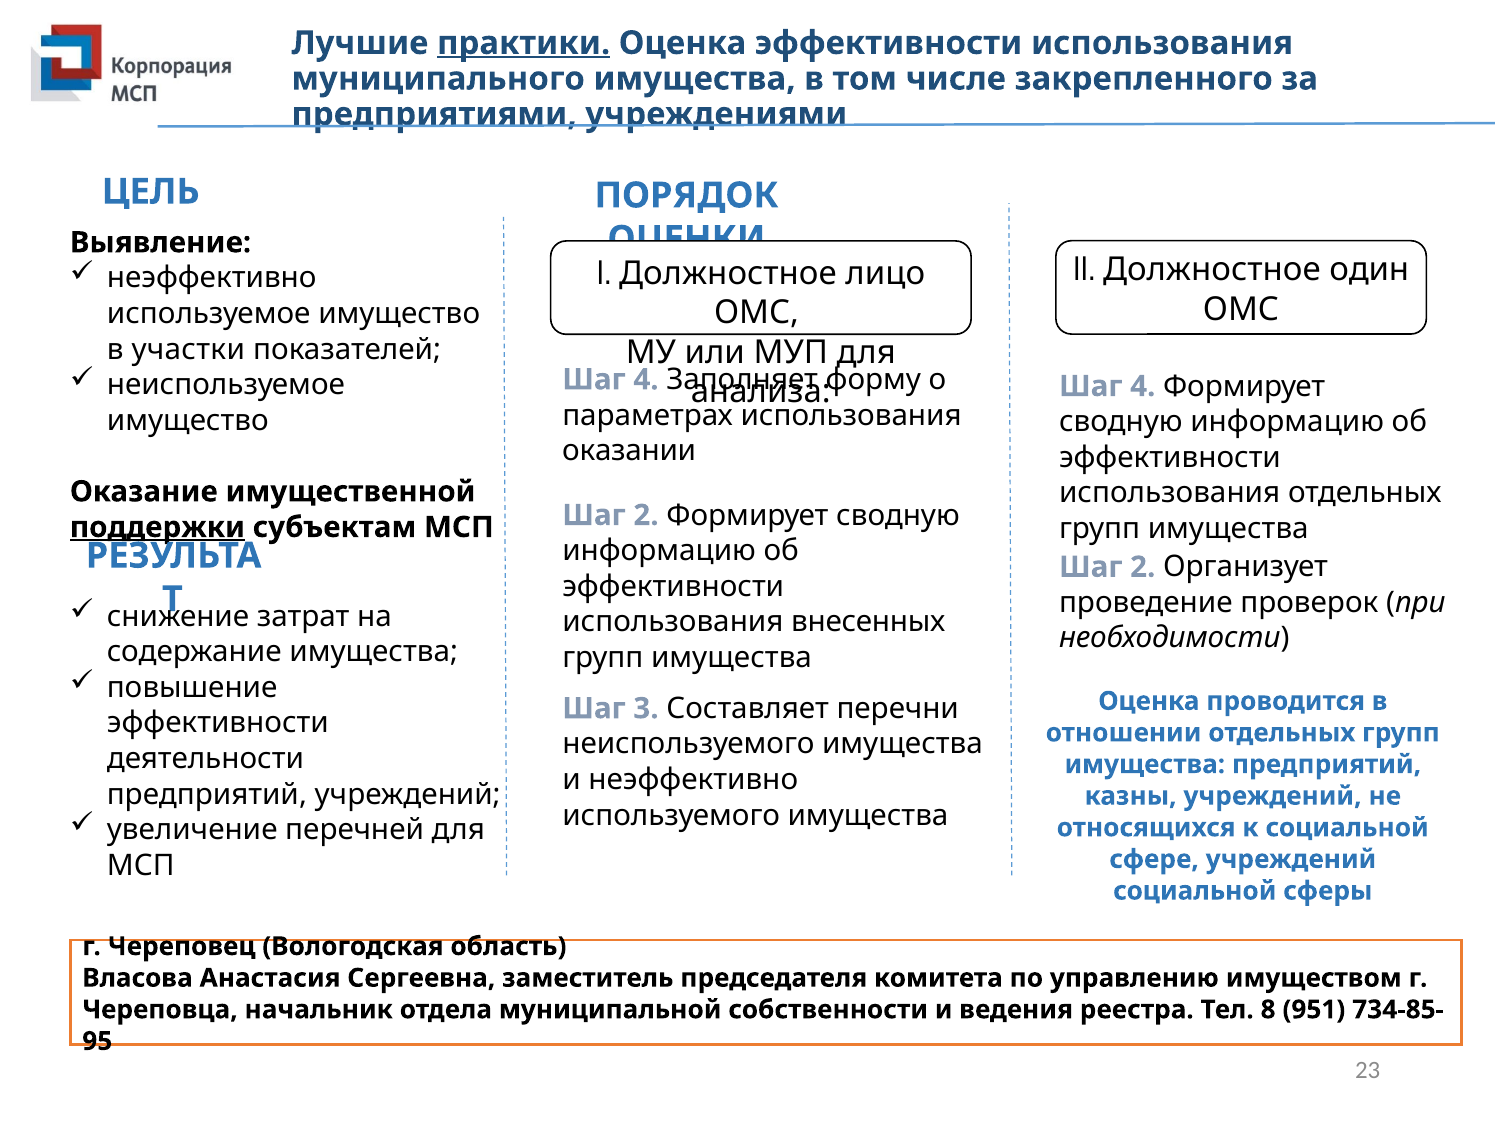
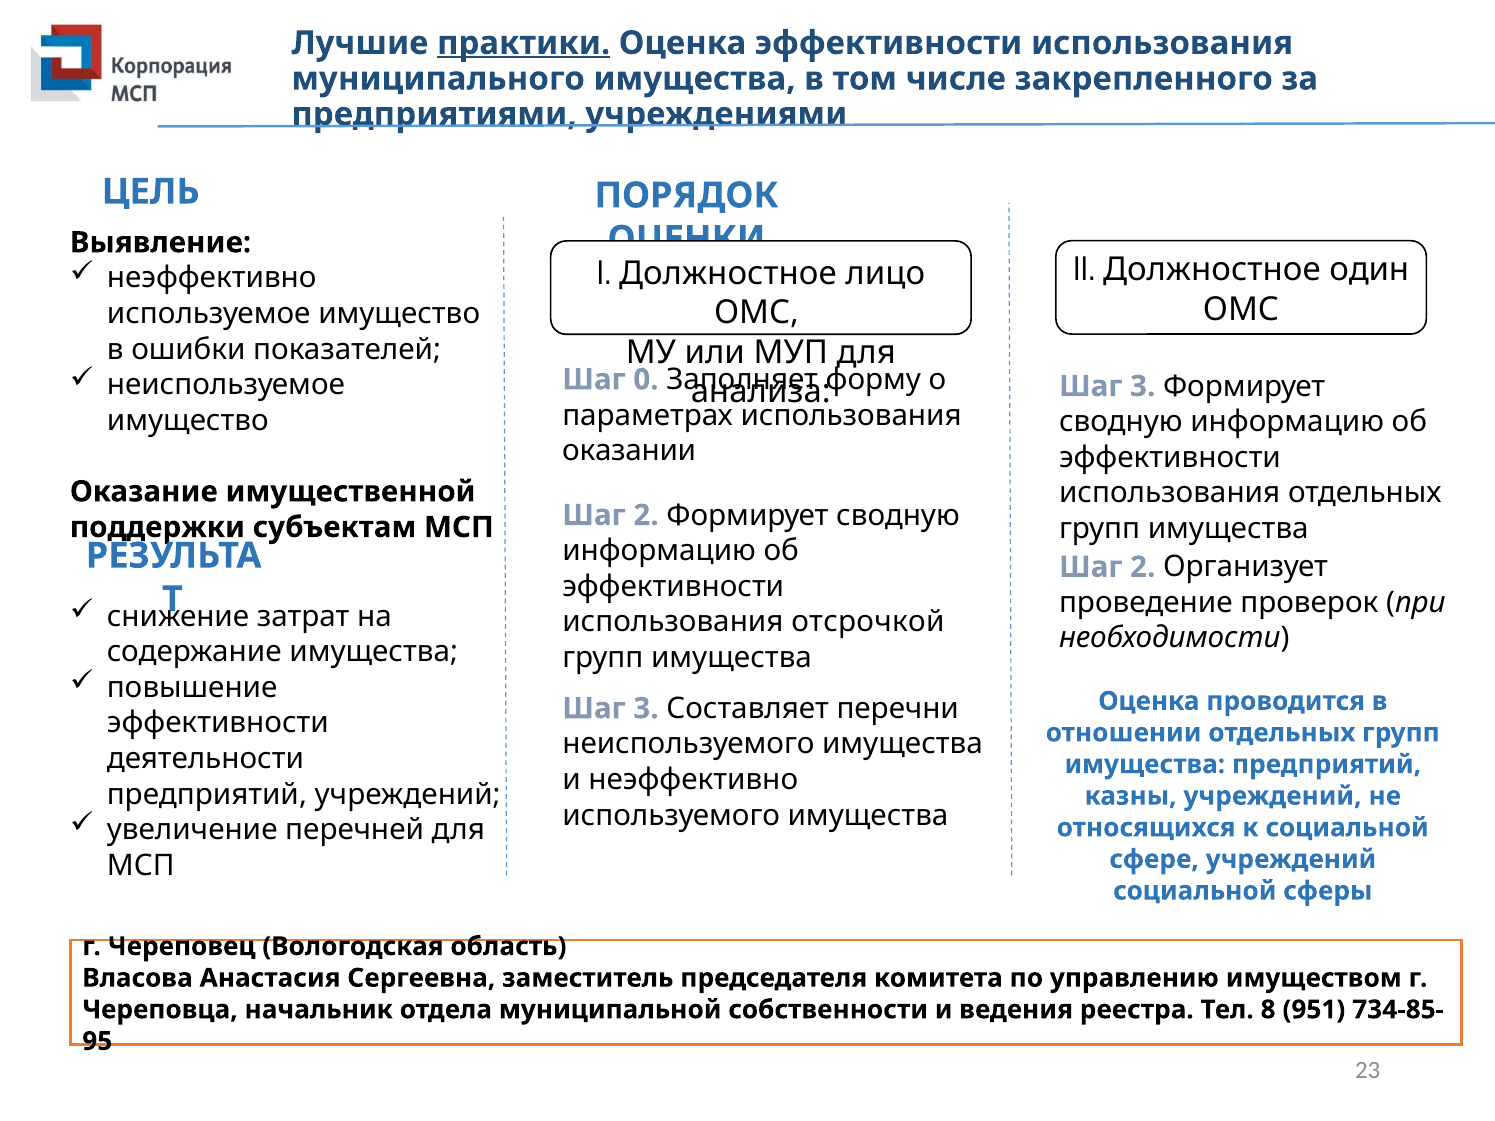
участки: участки -> ошибки
4 at (646, 380): 4 -> 0
4 at (1143, 386): 4 -> 3
поддержки underline: present -> none
внесенных: внесенных -> отсрочкой
